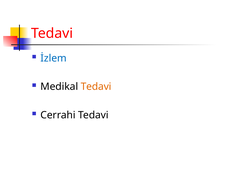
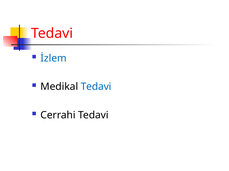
Tedavi at (96, 87) colour: orange -> blue
